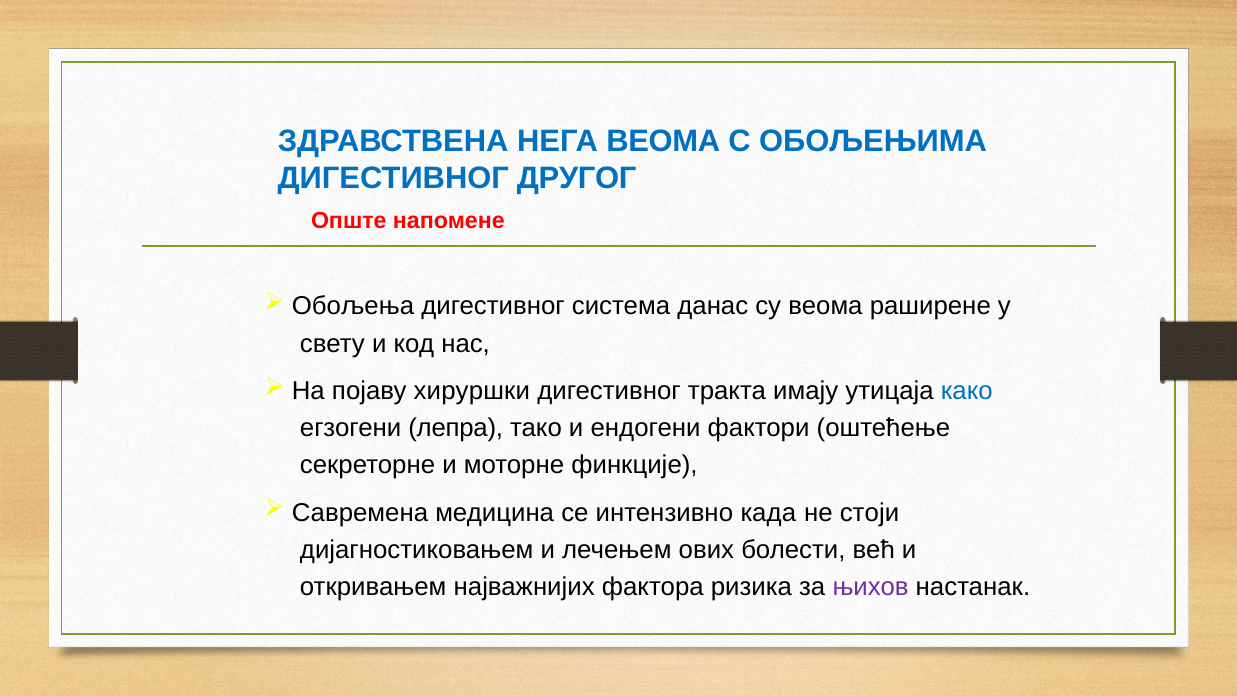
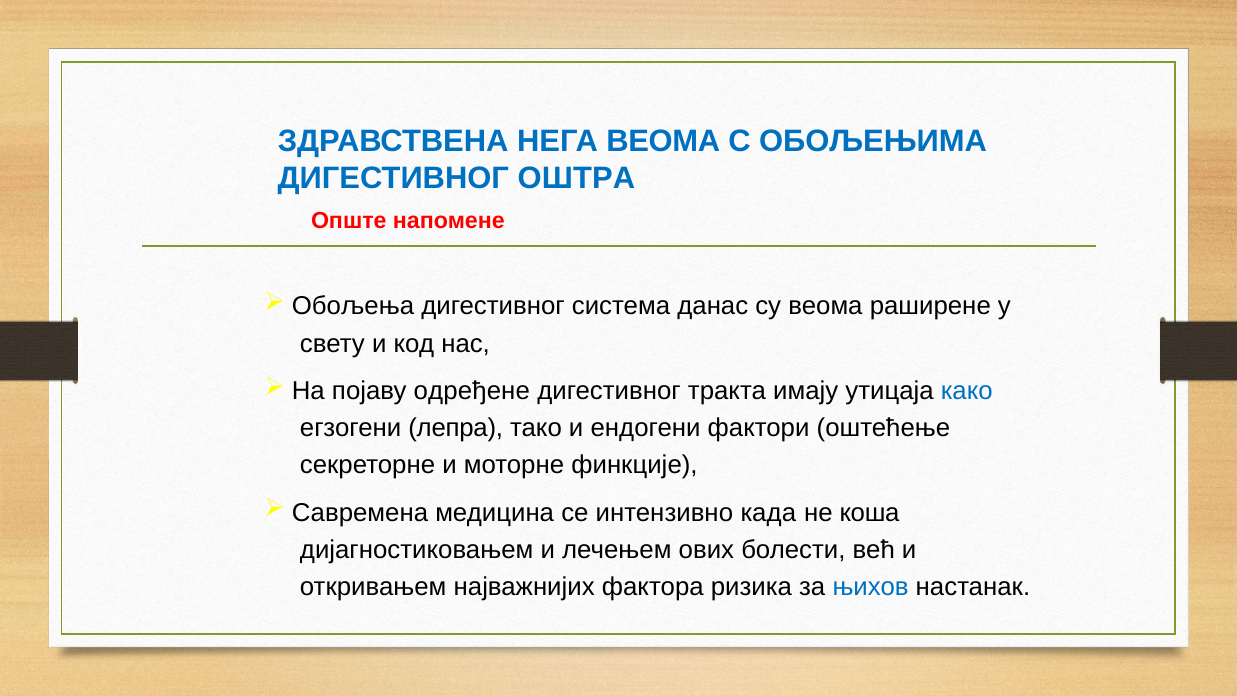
ДРУГОГ: ДРУГОГ -> ОШТРА
хируршки: хируршки -> одређене
стоји: стоји -> коша
њихов colour: purple -> blue
